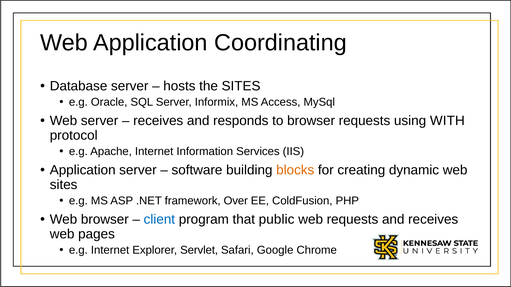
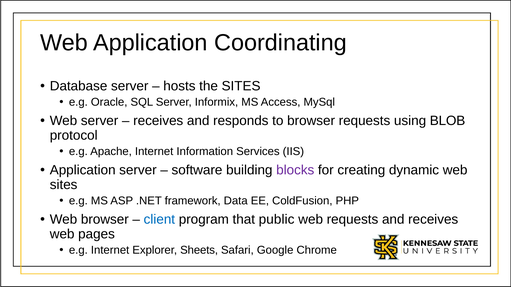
WITH: WITH -> BLOB
blocks colour: orange -> purple
Over: Over -> Data
Servlet: Servlet -> Sheets
